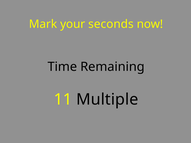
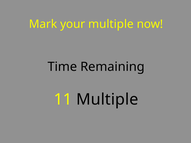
your seconds: seconds -> multiple
